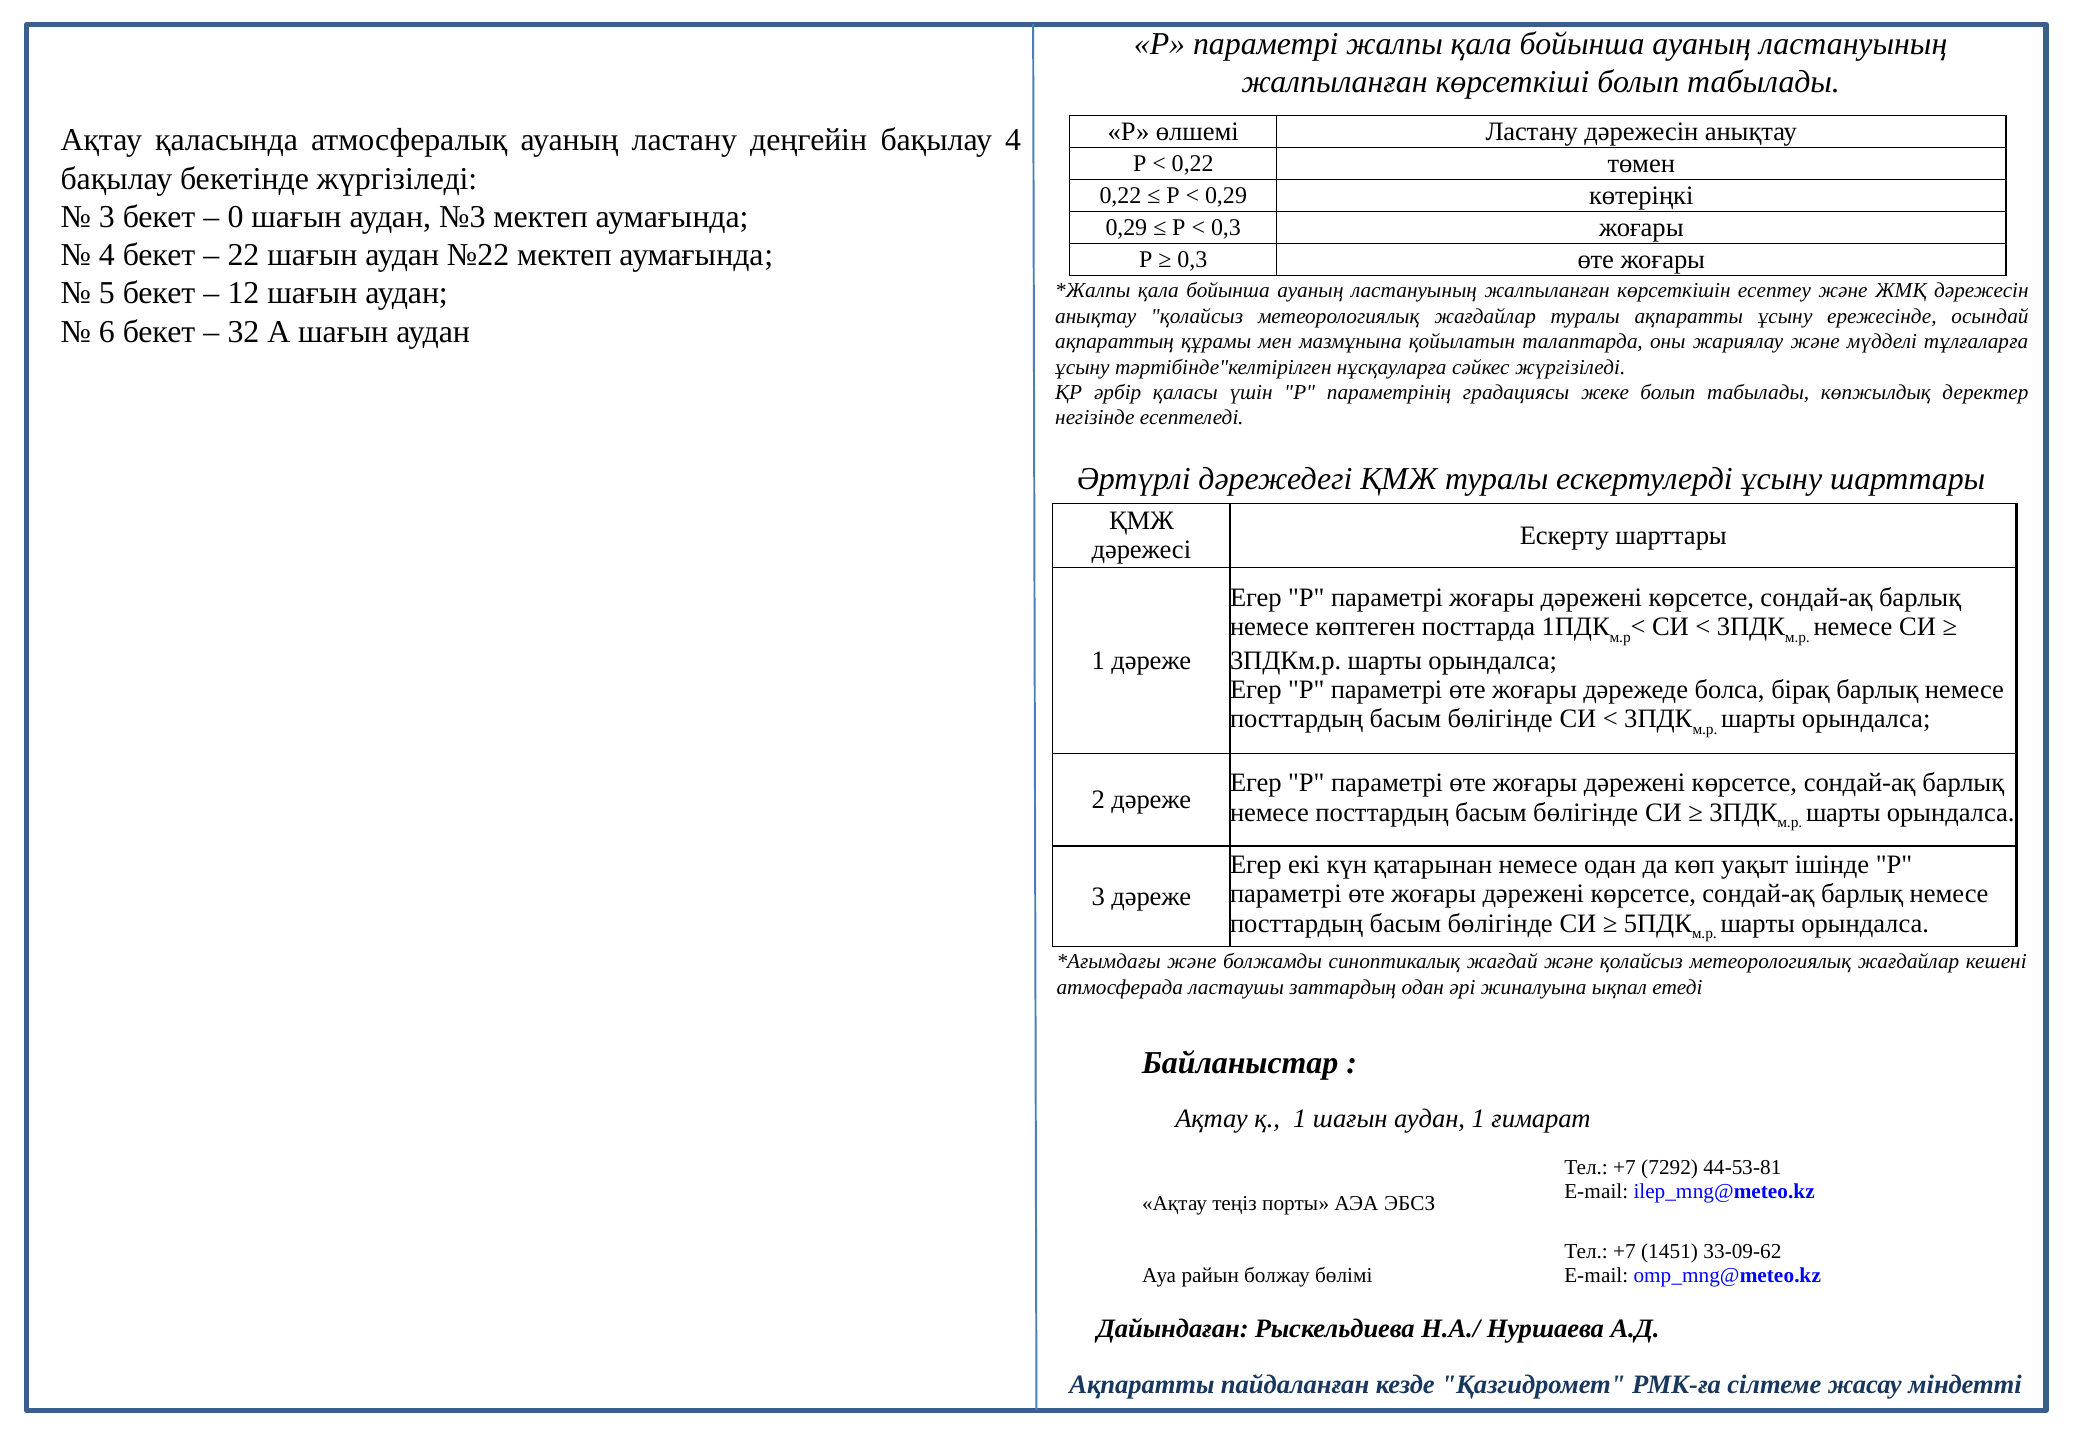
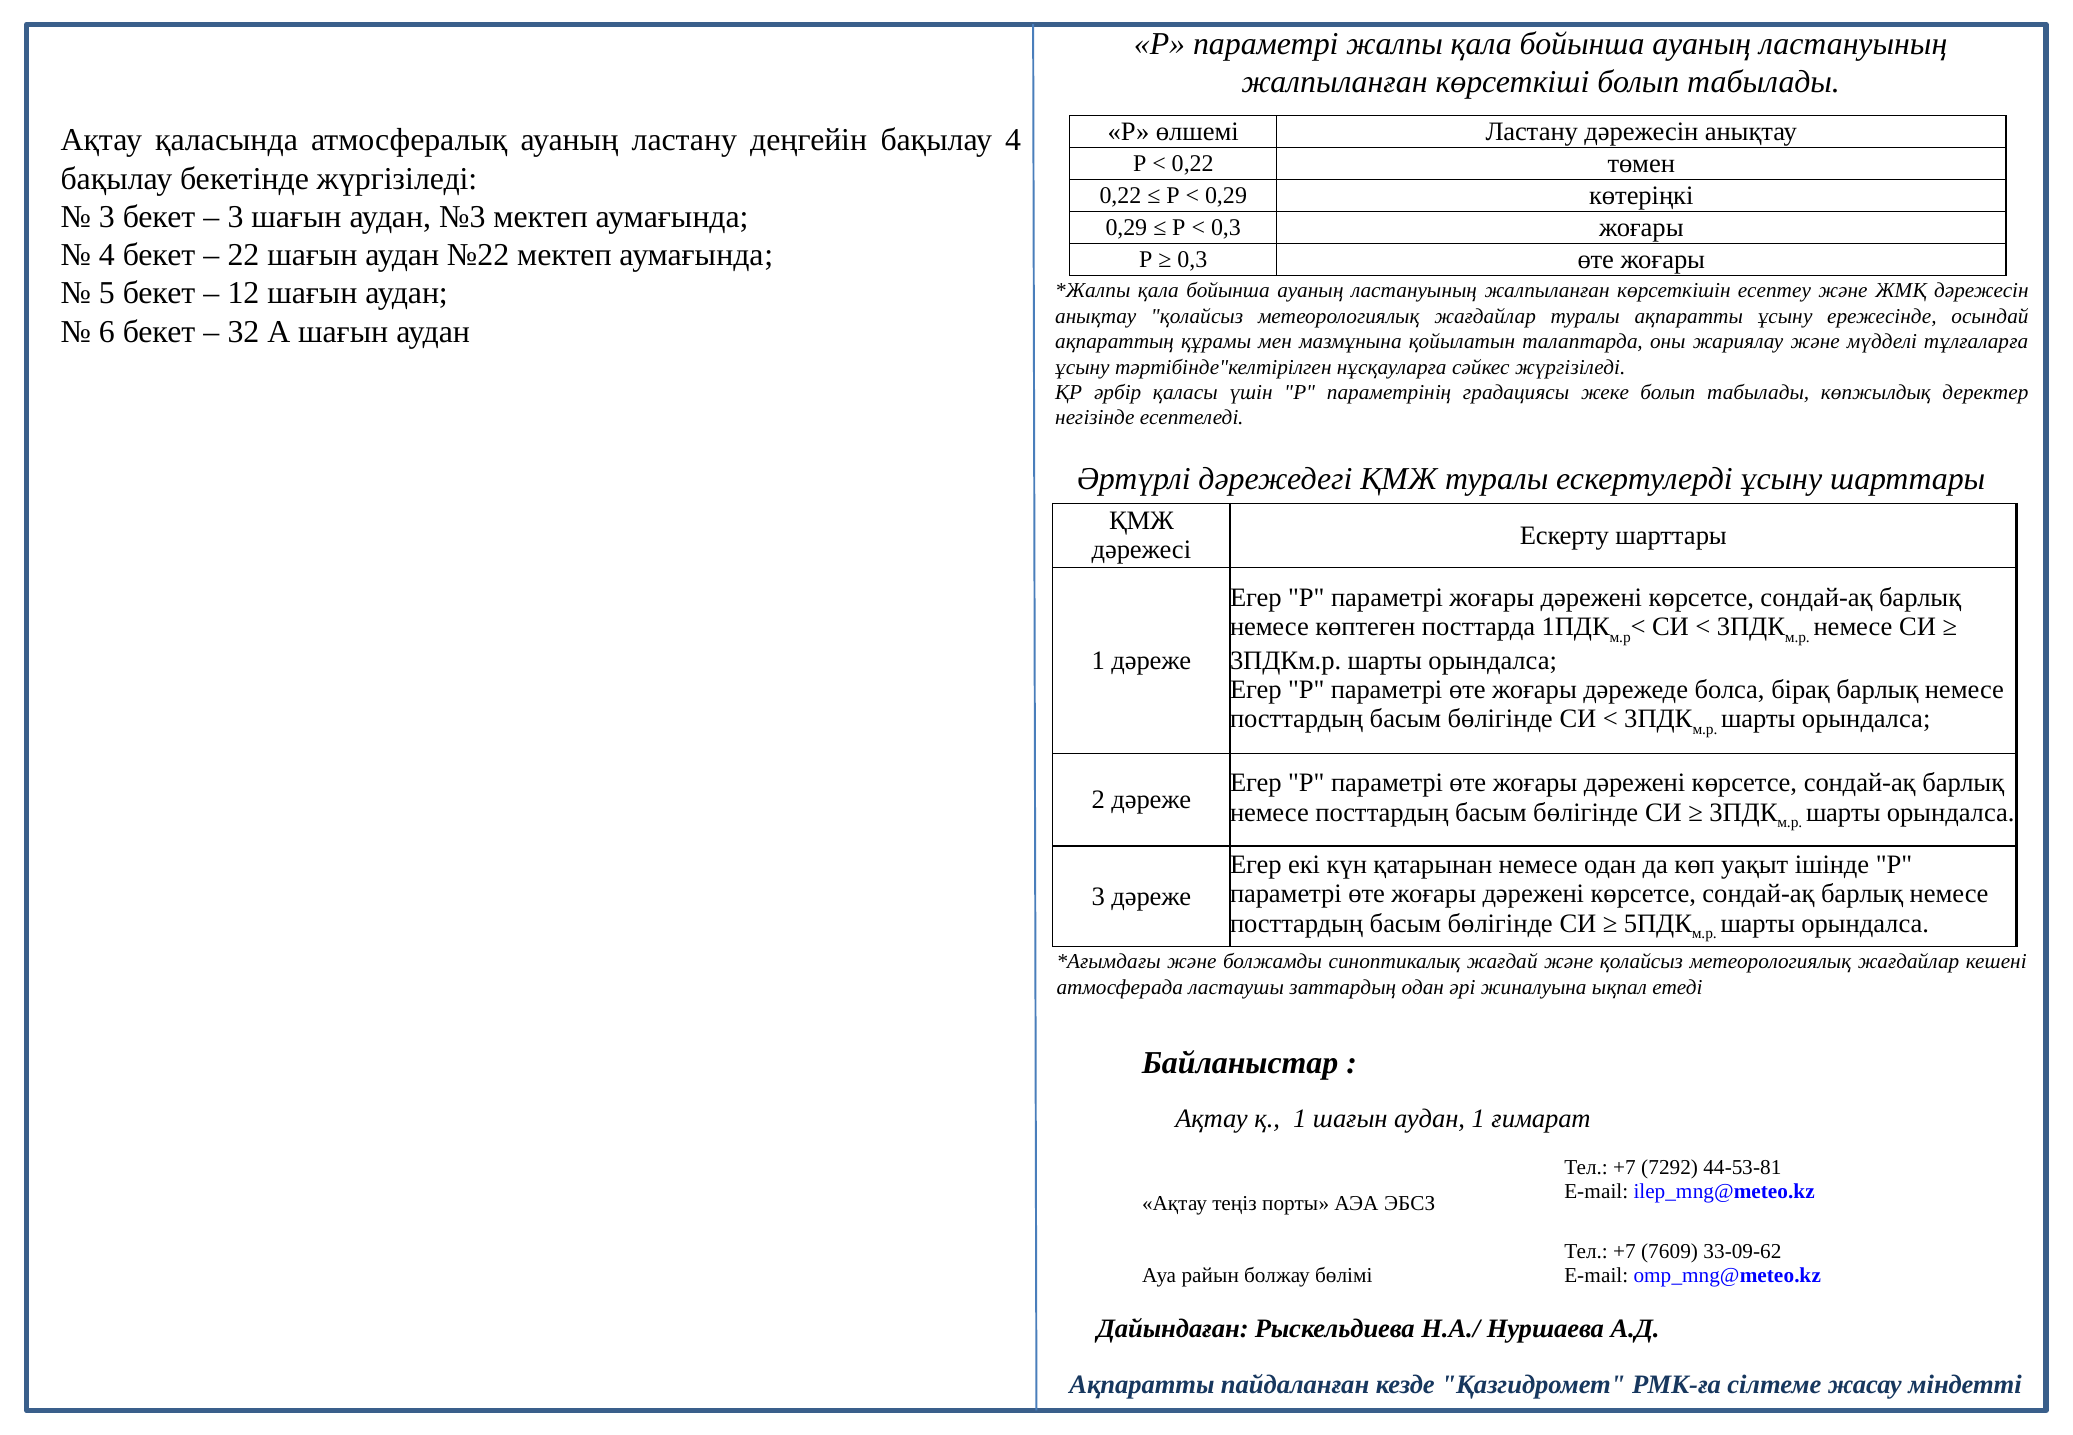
0 at (235, 217): 0 -> 3
1451: 1451 -> 7609
